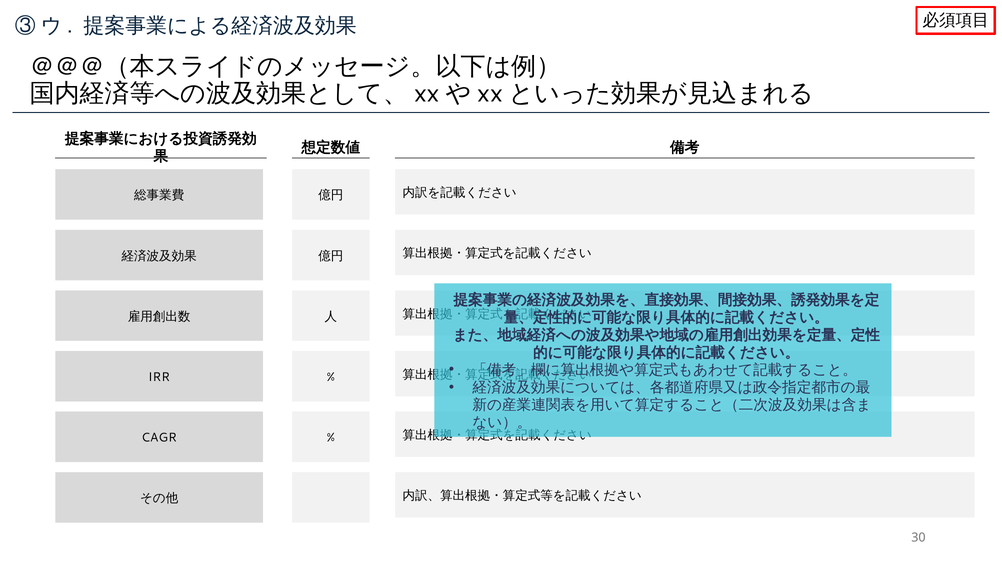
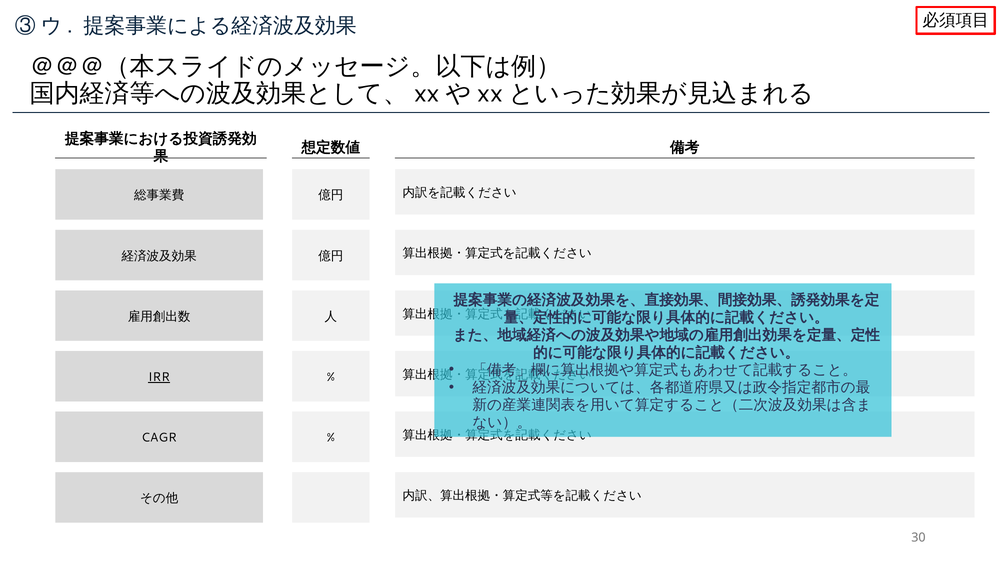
IRR underline: none -> present
